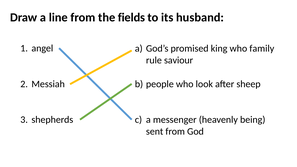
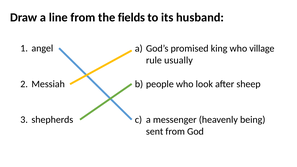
family: family -> village
saviour: saviour -> usually
